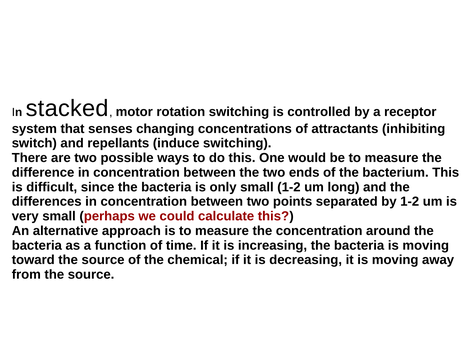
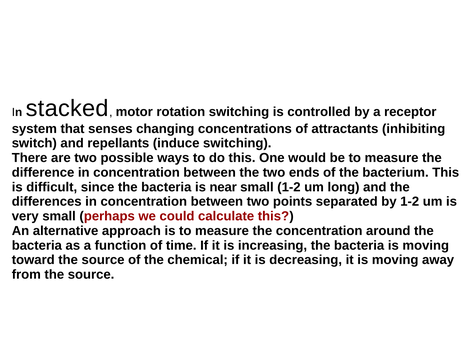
only: only -> near
